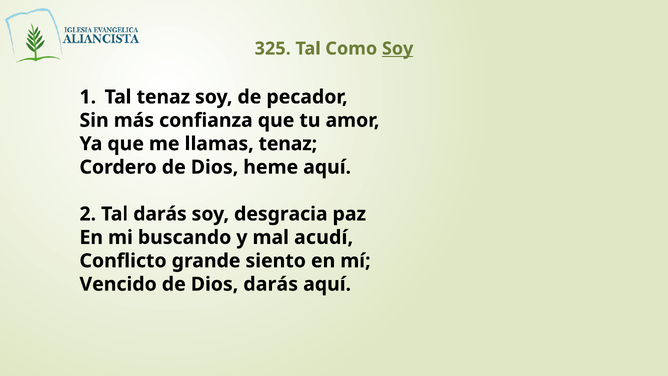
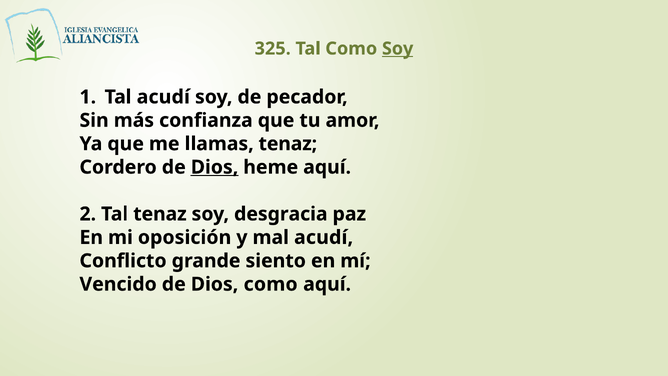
Tal tenaz: tenaz -> acudí
Dios at (215, 167) underline: none -> present
Tal darás: darás -> tenaz
buscando: buscando -> oposición
Dios darás: darás -> como
